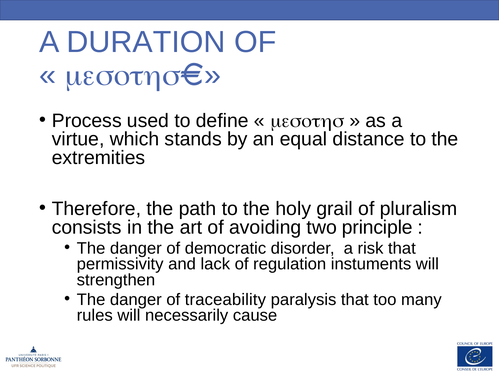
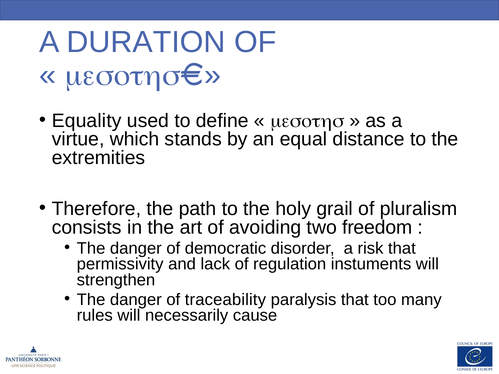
Process: Process -> Equality
principle: principle -> freedom
